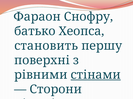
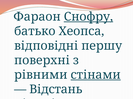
Снофру underline: none -> present
становить: становить -> відповідні
Сторони: Сторони -> Відстань
